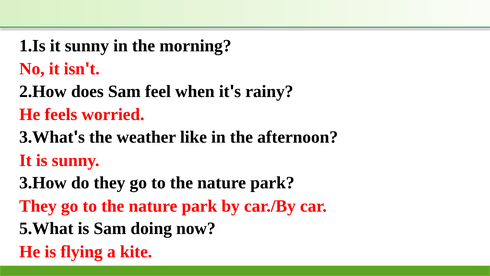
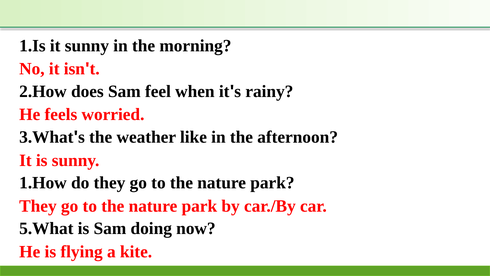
3.How: 3.How -> 1.How
